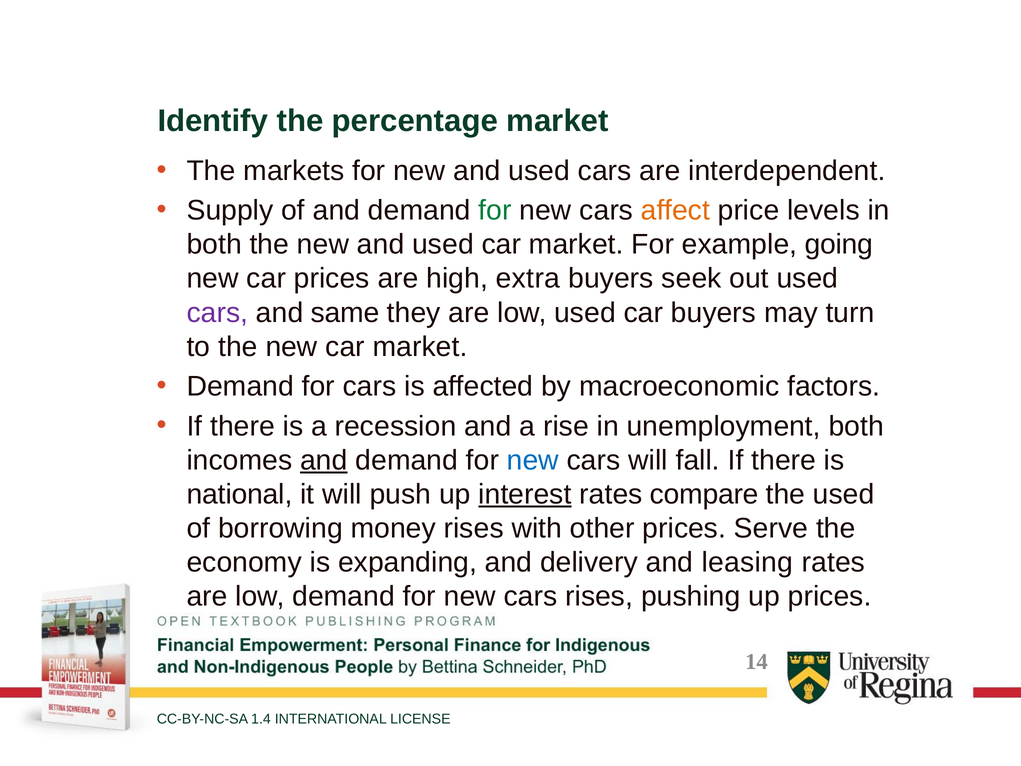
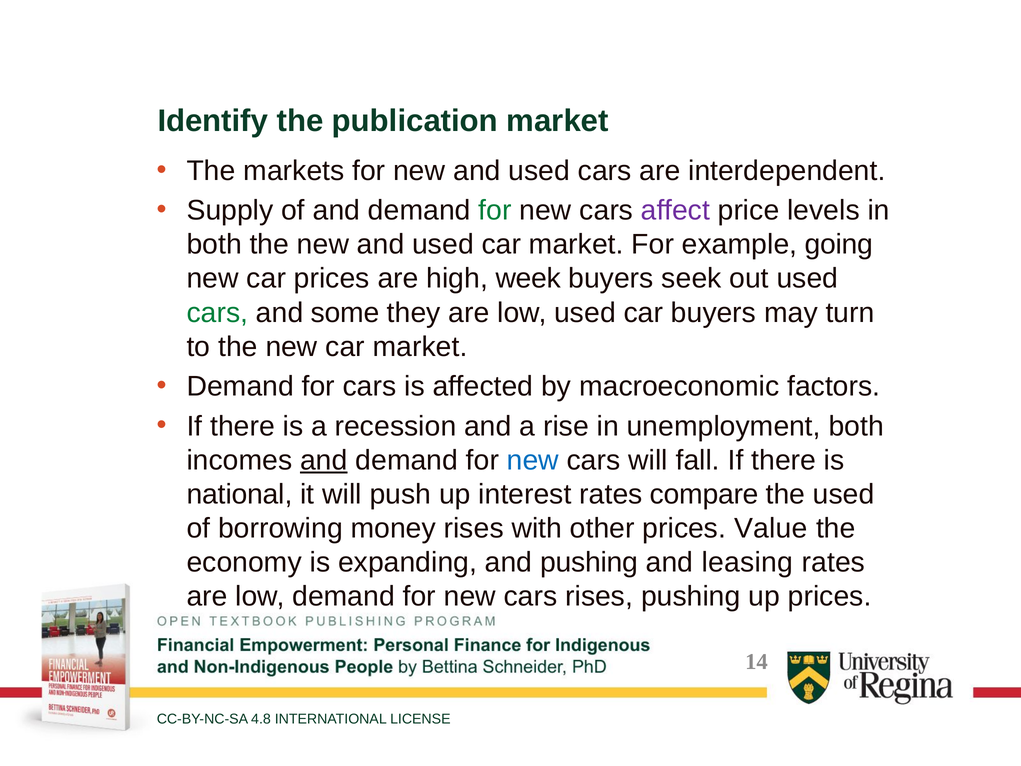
percentage: percentage -> publication
affect colour: orange -> purple
extra: extra -> week
cars at (217, 313) colour: purple -> green
same: same -> some
interest underline: present -> none
Serve: Serve -> Value
and delivery: delivery -> pushing
1.4: 1.4 -> 4.8
